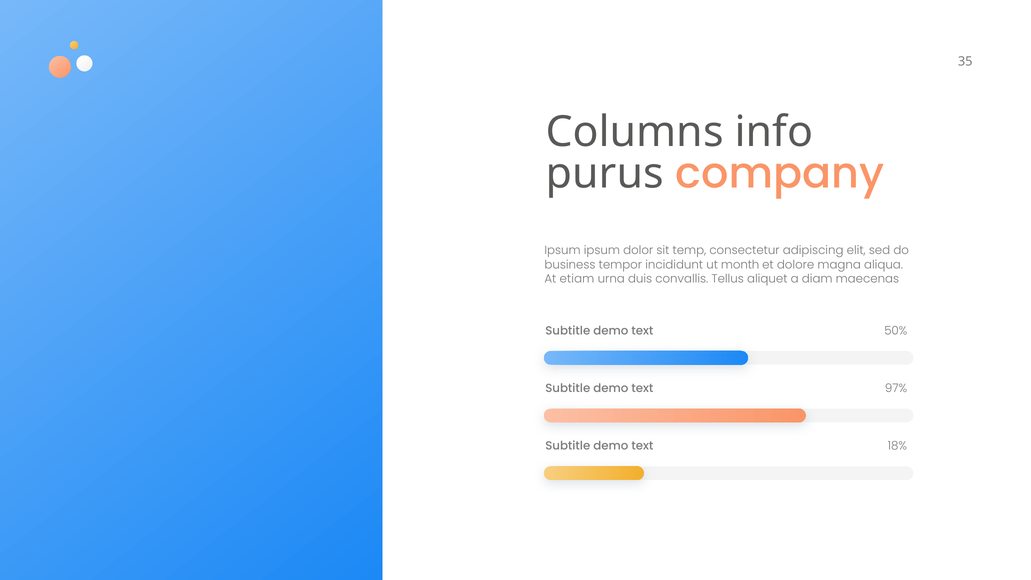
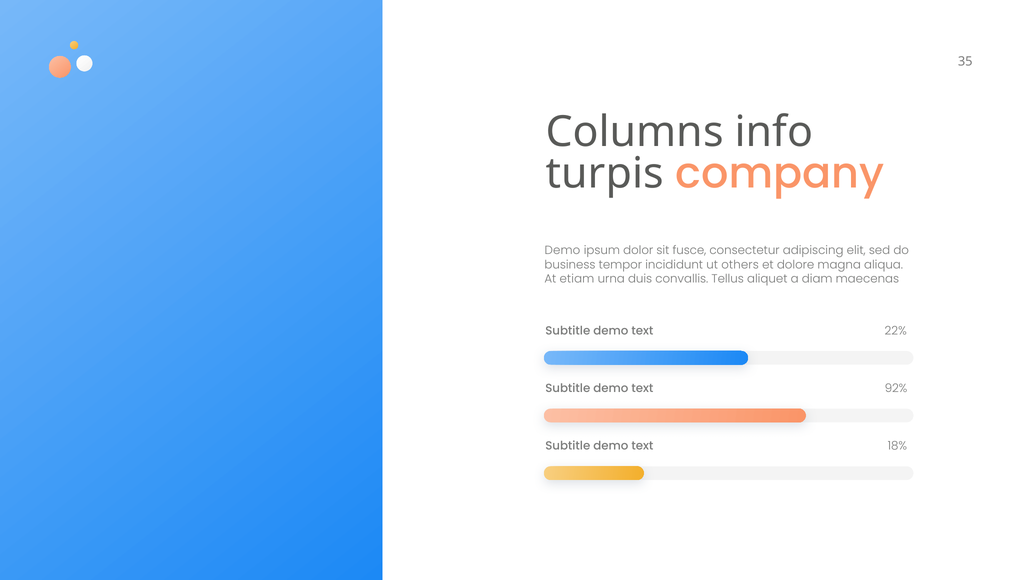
purus: purus -> turpis
Ipsum at (563, 251): Ipsum -> Demo
temp: temp -> fusce
month: month -> others
50%: 50% -> 22%
97%: 97% -> 92%
